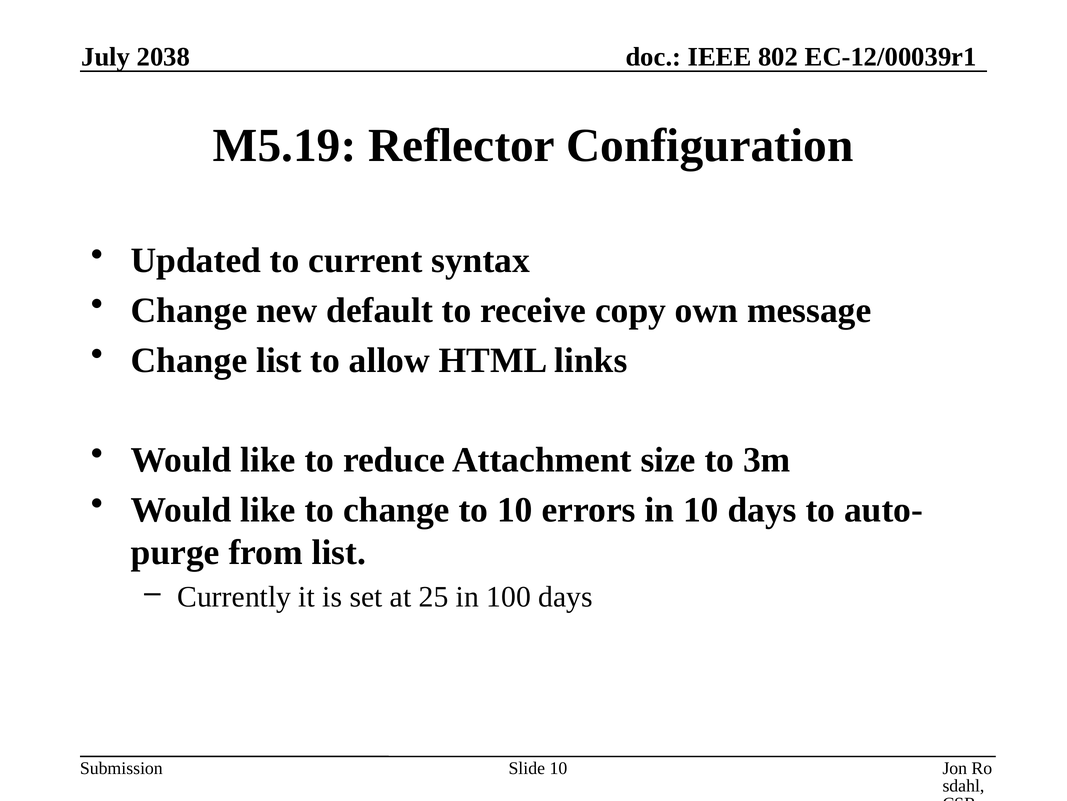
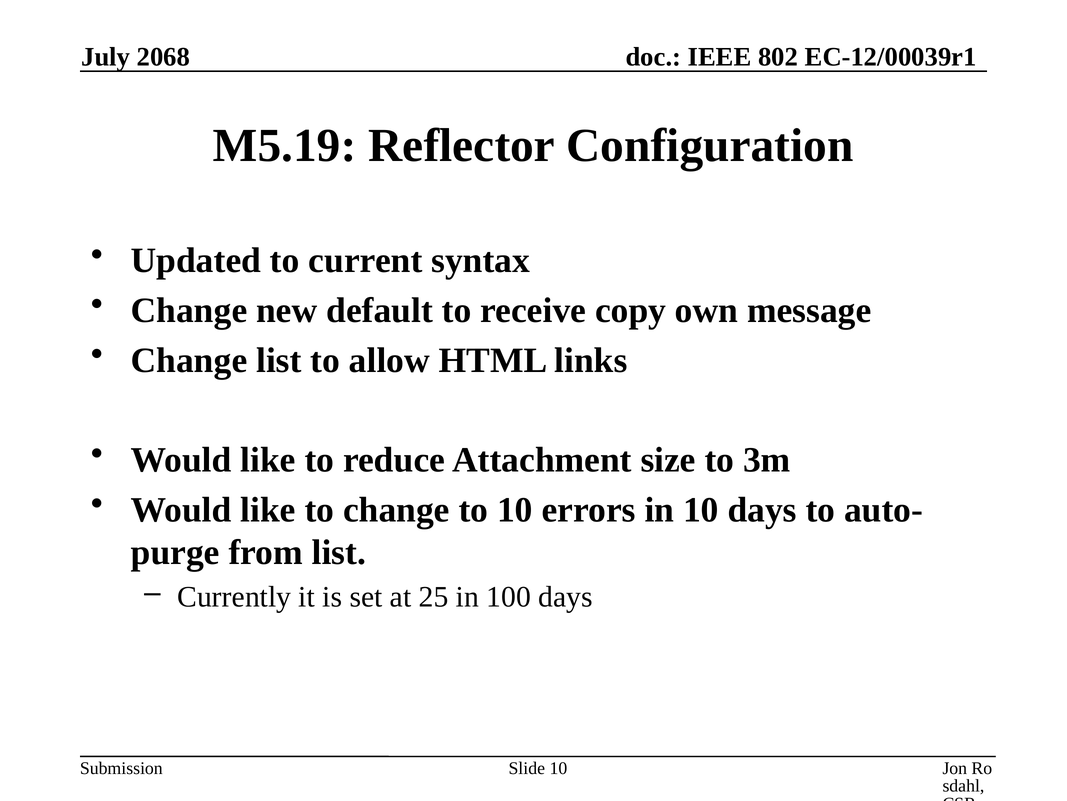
2038: 2038 -> 2068
